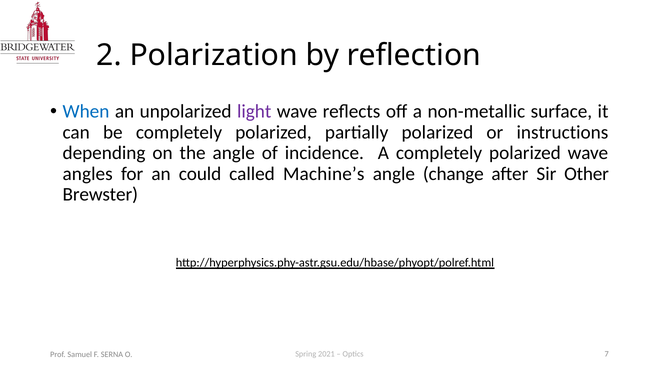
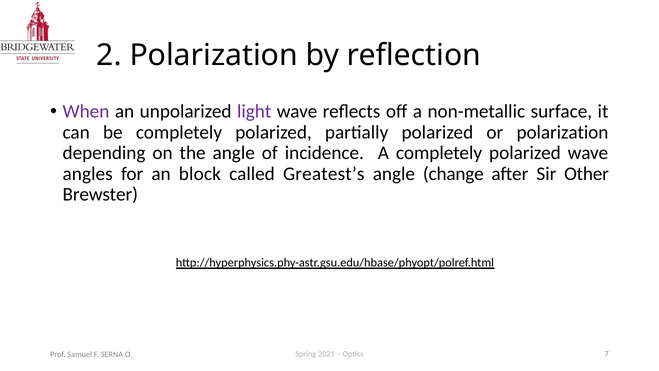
When colour: blue -> purple
or instructions: instructions -> polarization
could: could -> block
Machine’s: Machine’s -> Greatest’s
